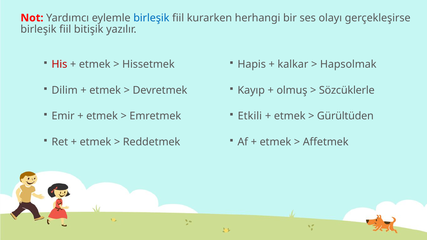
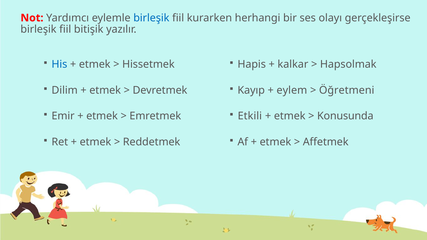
His colour: red -> blue
olmuş: olmuş -> eylem
Sözcüklerle: Sözcüklerle -> Öğretmeni
Gürültüden: Gürültüden -> Konusunda
